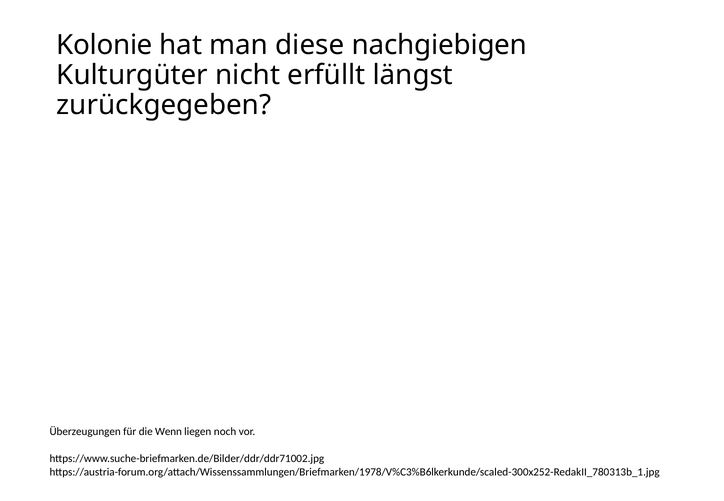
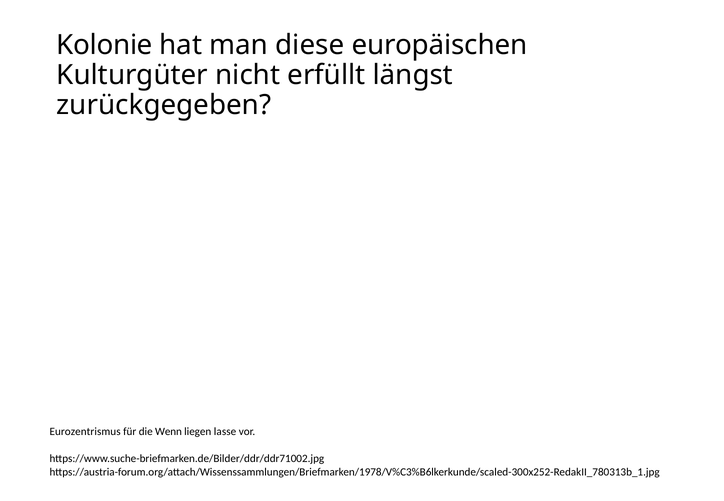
nachgiebigen: nachgiebigen -> europäischen
Überzeugungen: Überzeugungen -> Eurozentrismus
noch: noch -> lasse
